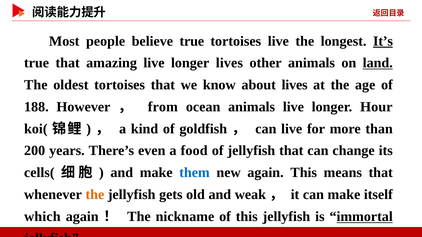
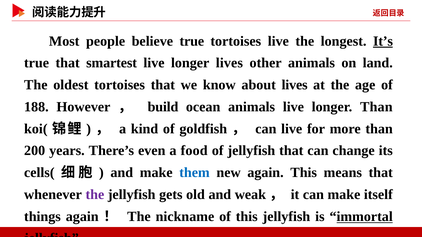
amazing: amazing -> smartest
land underline: present -> none
from: from -> build
longer Hour: Hour -> Than
the at (95, 195) colour: orange -> purple
which: which -> things
